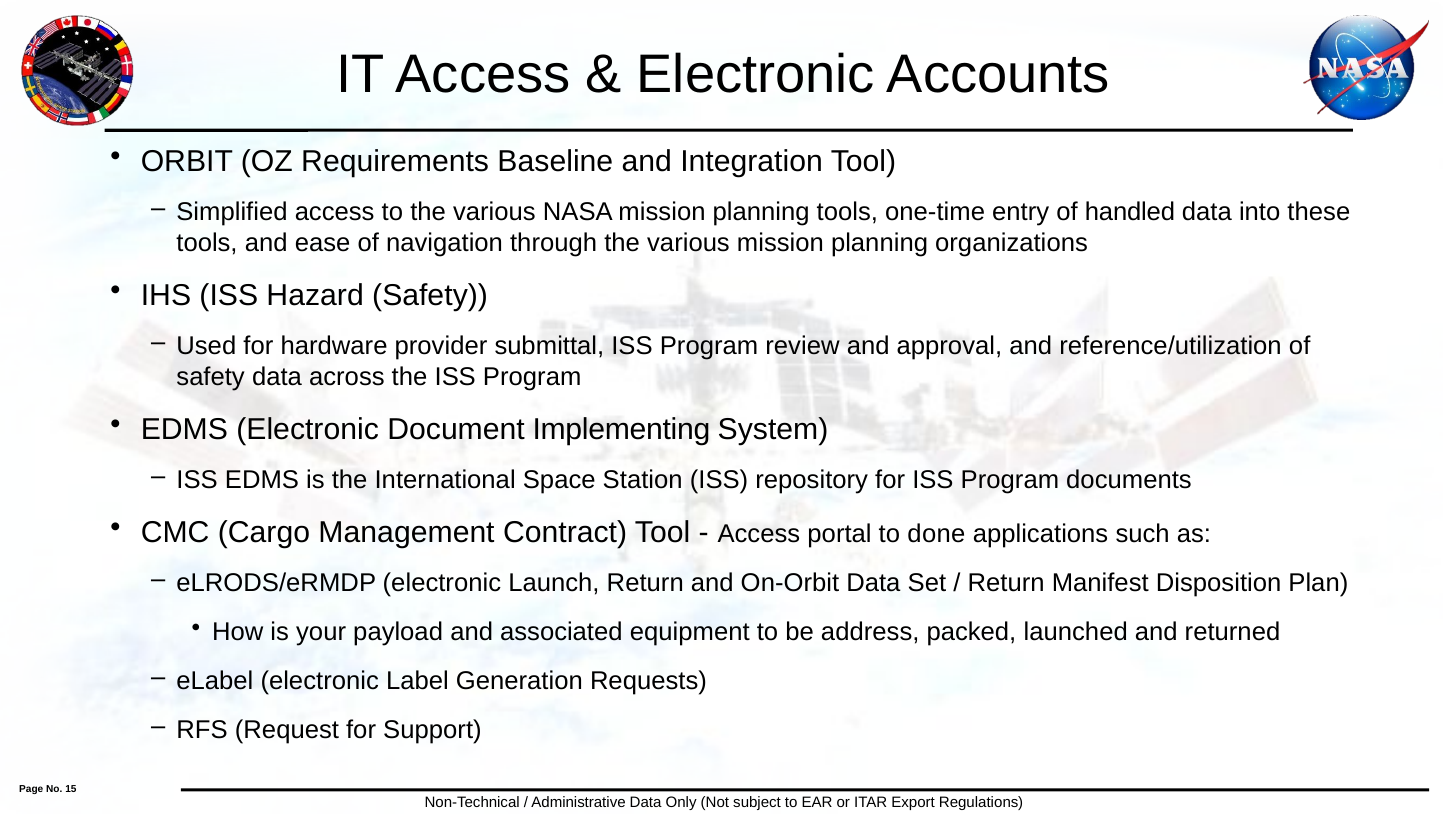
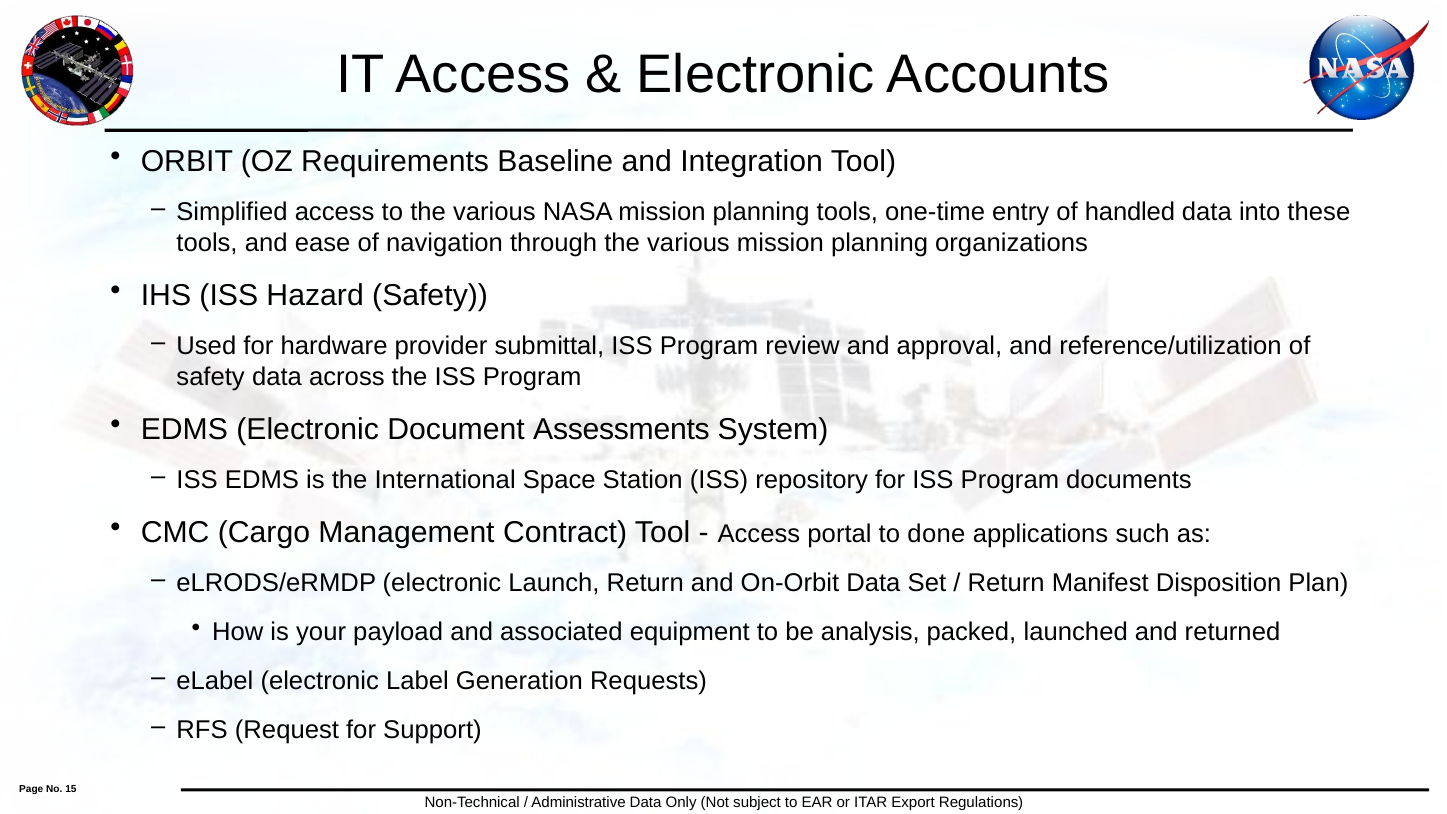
Implementing: Implementing -> Assessments
address: address -> analysis
